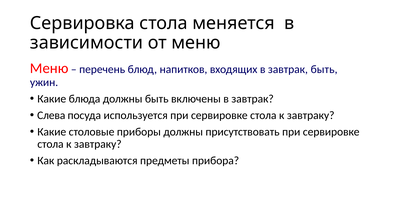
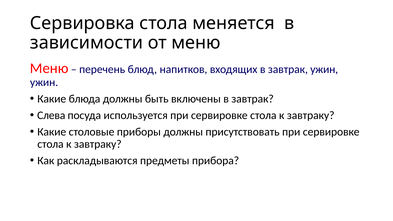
завтрак быть: быть -> ужин
